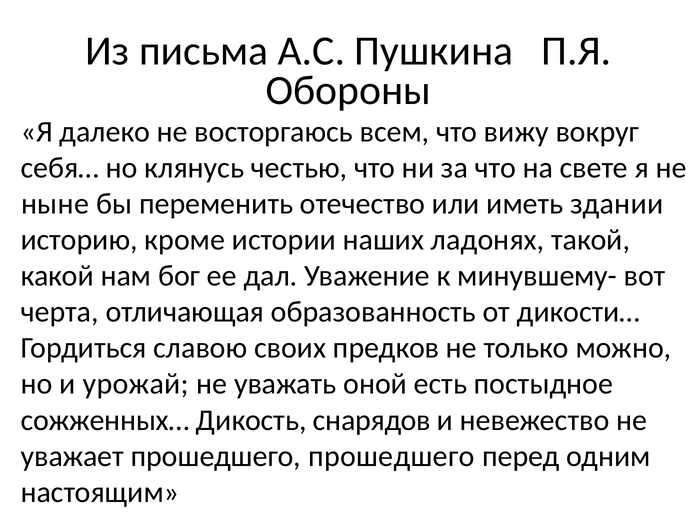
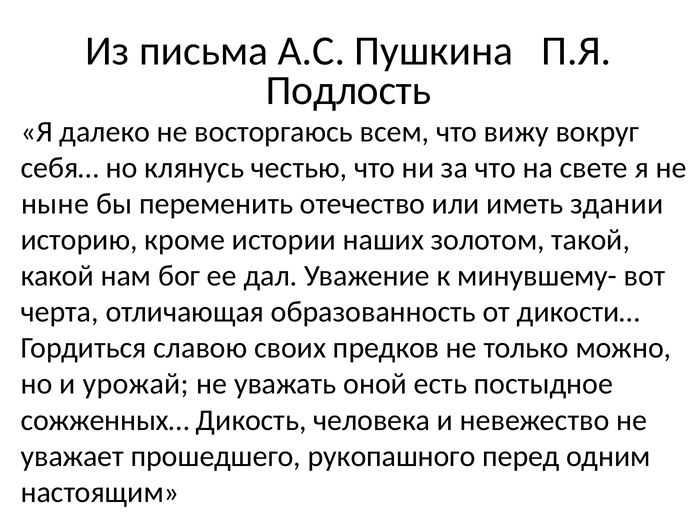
Обороны: Обороны -> Подлость
ладонях: ладонях -> золотом
снарядов: снарядов -> человека
прошедшего прошедшего: прошедшего -> рукопашного
